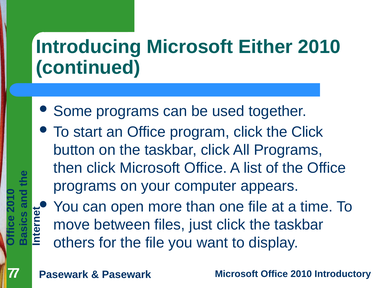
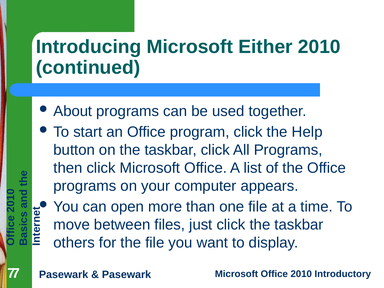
Some: Some -> About
the Click: Click -> Help
